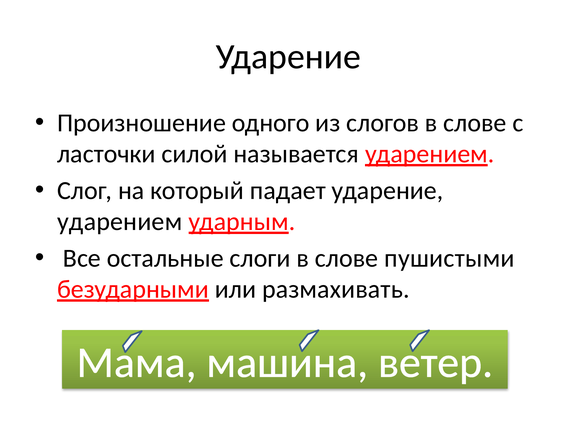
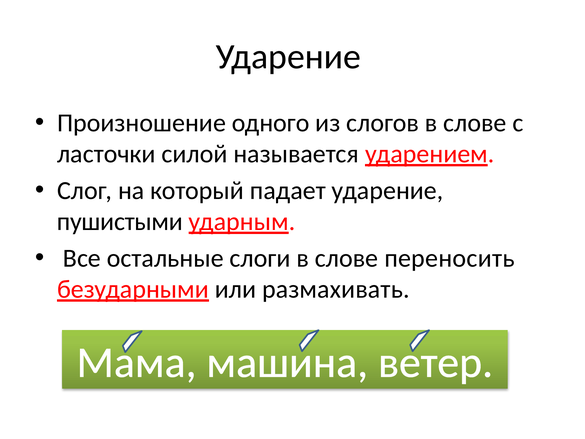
ударением at (120, 222): ударением -> пушистыми
пушистыми: пушистыми -> переносить
